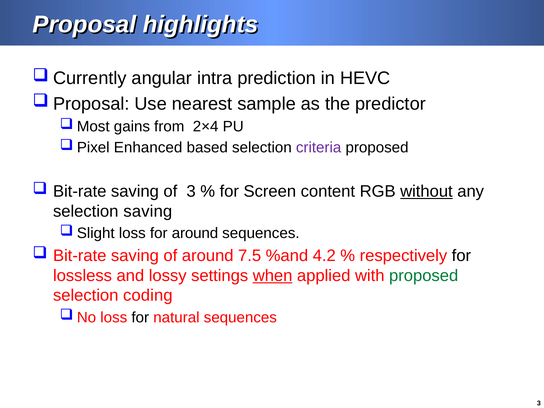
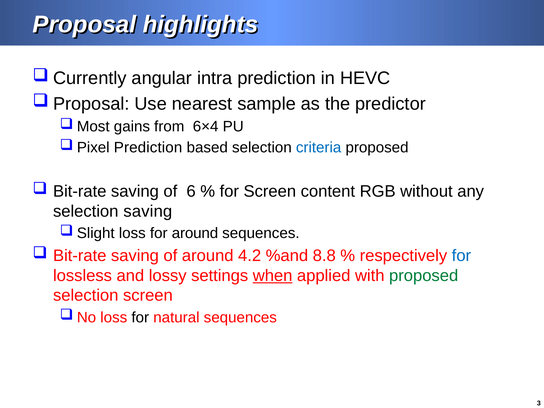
2×4: 2×4 -> 6×4
Enhanced at (148, 148): Enhanced -> Prediction
criteria colour: purple -> blue
of 3: 3 -> 6
without underline: present -> none
7.5: 7.5 -> 4.2
4.2: 4.2 -> 8.8
for at (461, 256) colour: black -> blue
selection coding: coding -> screen
